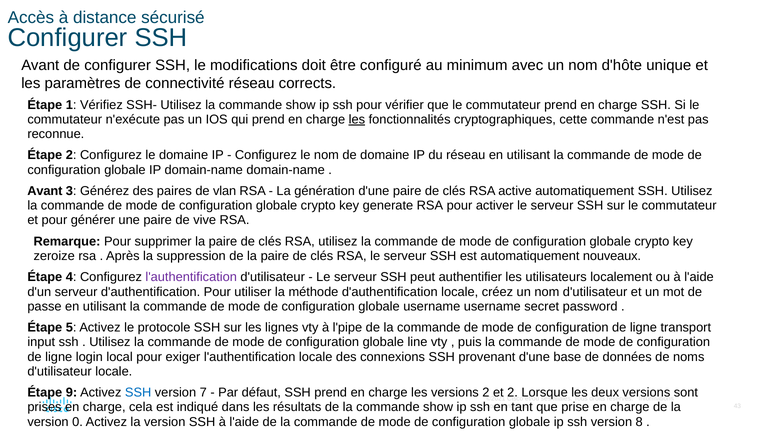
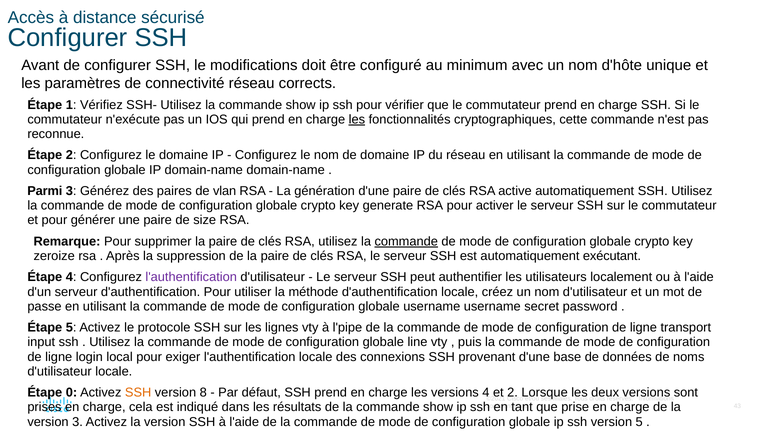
Avant at (45, 191): Avant -> Parmi
vive: vive -> size
commande at (406, 242) underline: none -> present
nouveaux: nouveaux -> exécutant
9: 9 -> 0
SSH at (138, 393) colour: blue -> orange
7: 7 -> 8
versions 2: 2 -> 4
version 0: 0 -> 3
version 8: 8 -> 5
